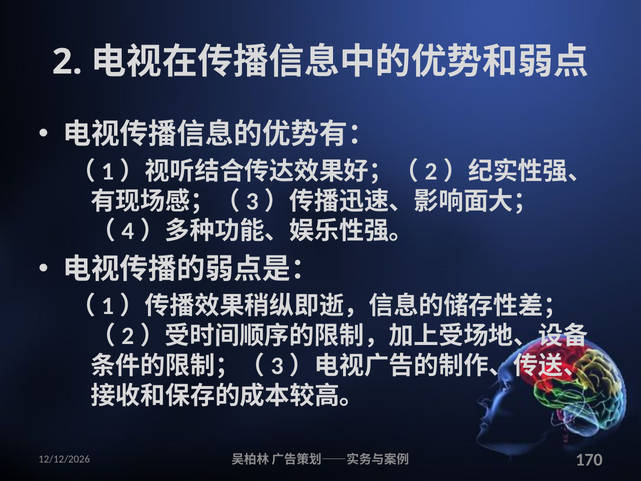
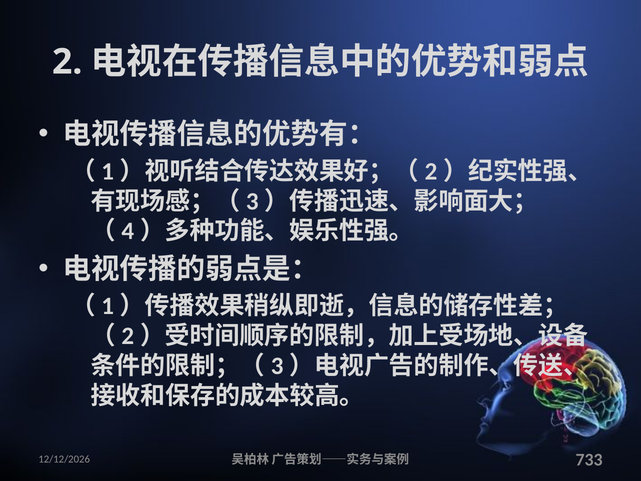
170: 170 -> 733
